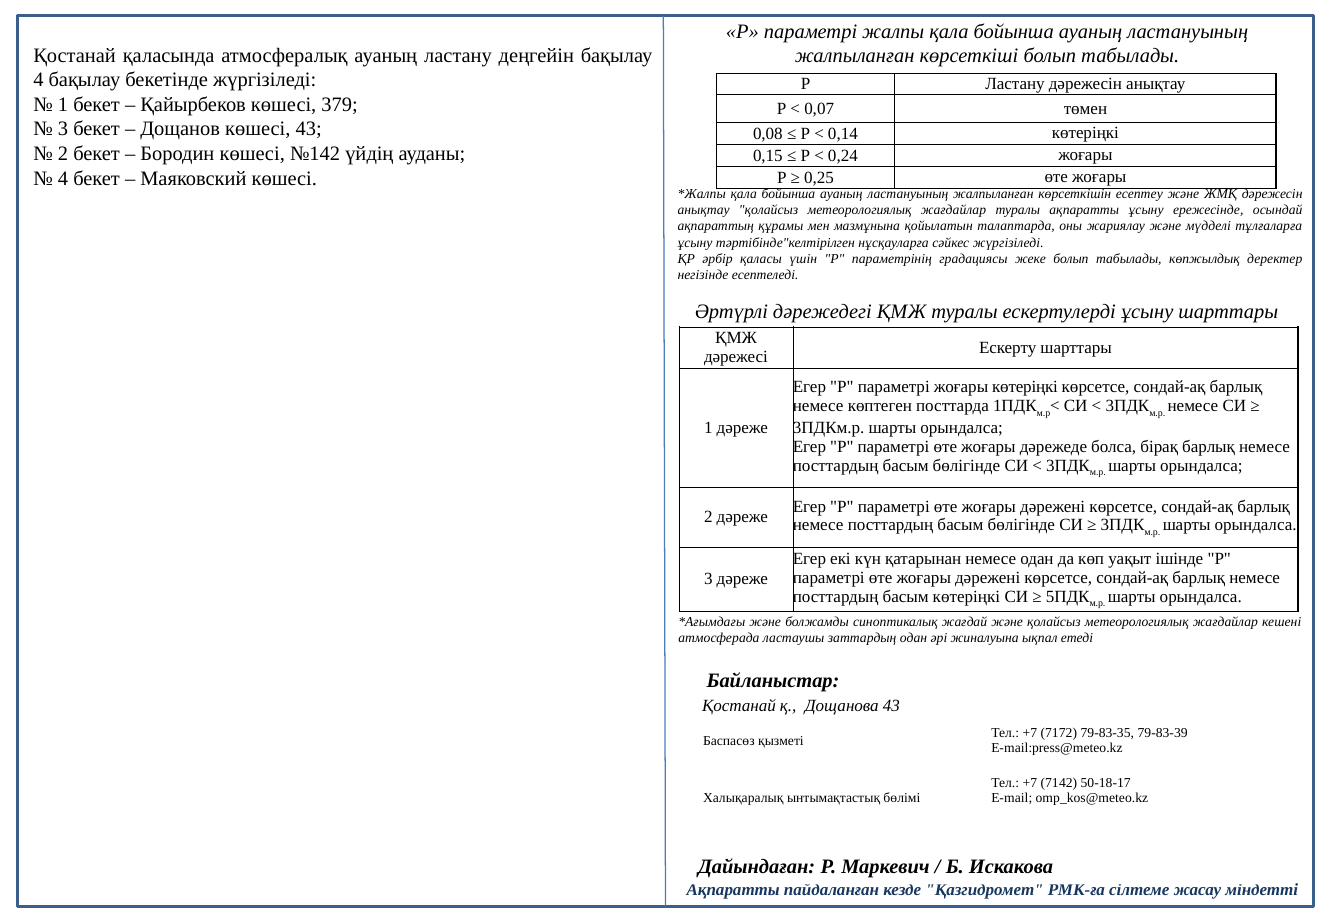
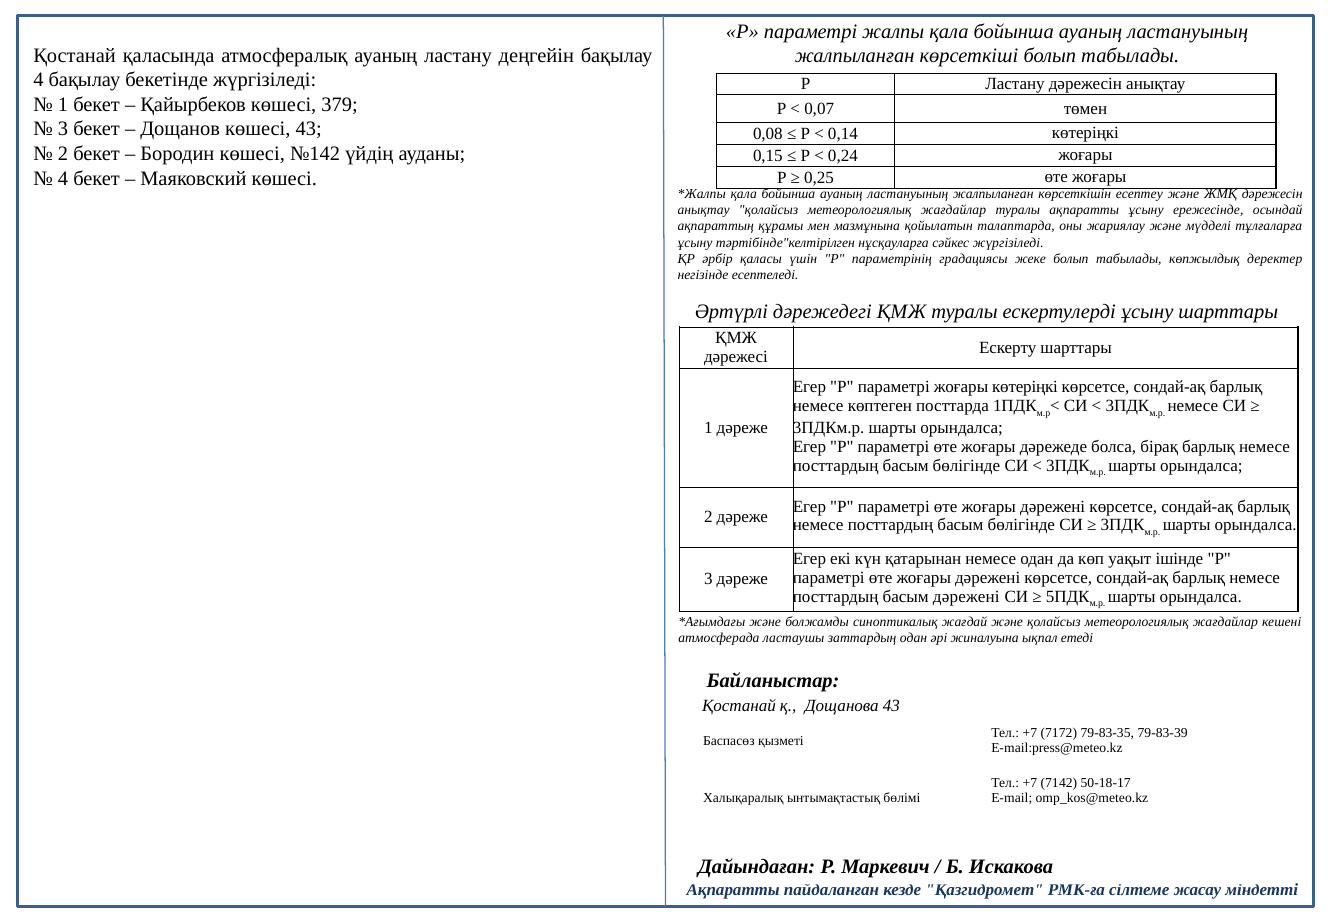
басым көтеріңкі: көтеріңкі -> дәрежені
